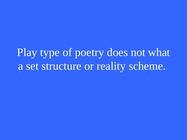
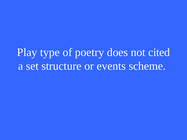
what: what -> cited
reality: reality -> events
